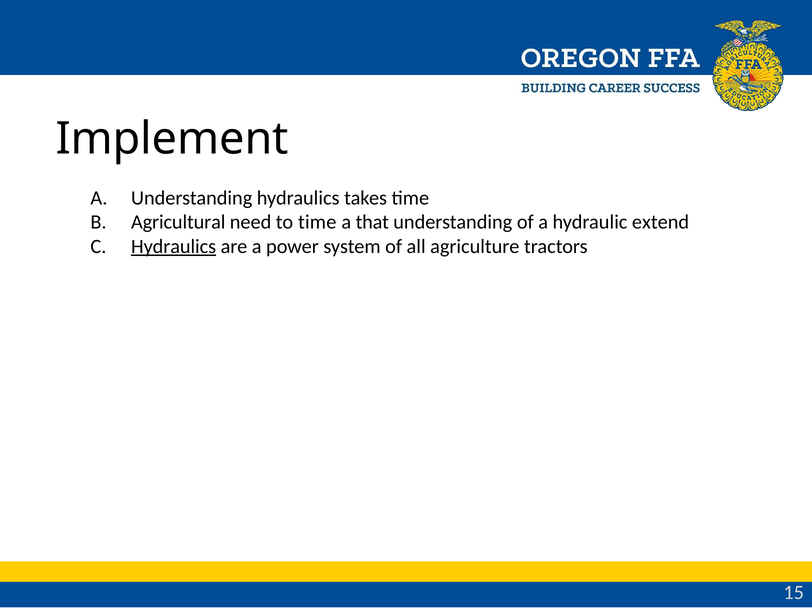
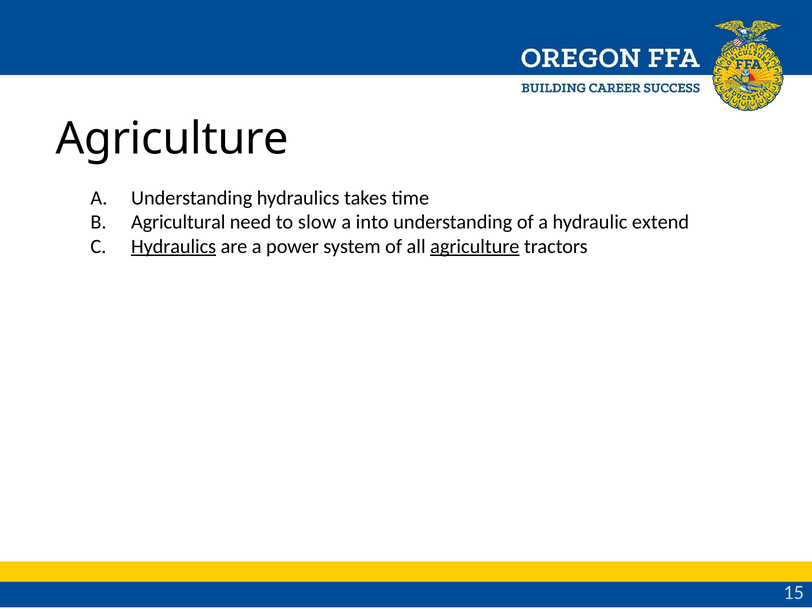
Implement at (172, 139): Implement -> Agriculture
to time: time -> slow
that: that -> into
agriculture at (475, 247) underline: none -> present
